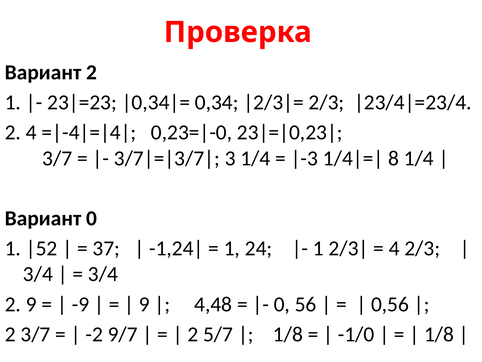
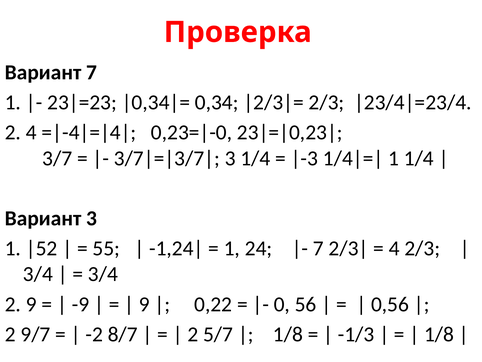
Вариант 2: 2 -> 7
8 at (394, 158): 8 -> 1
Вариант 0: 0 -> 3
37: 37 -> 55
1 at (318, 248): 1 -> 7
4,48: 4,48 -> 0,22
2 3/7: 3/7 -> 9/7
9/7: 9/7 -> 8/7
-1/0: -1/0 -> -1/3
